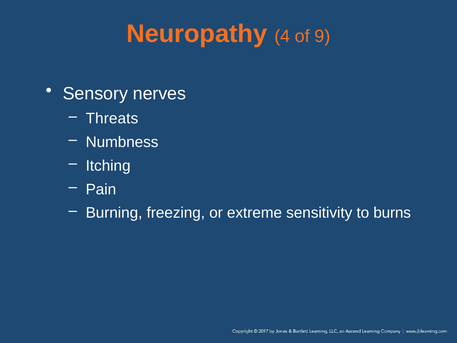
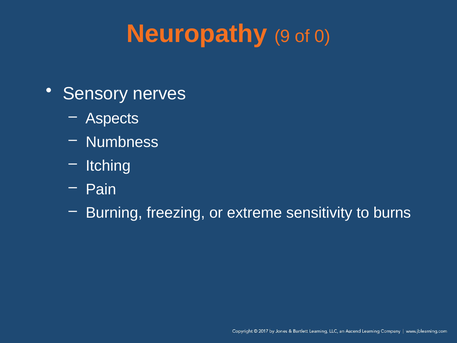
4: 4 -> 9
9: 9 -> 0
Threats: Threats -> Aspects
